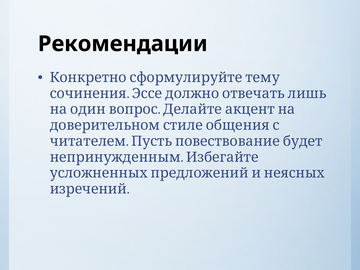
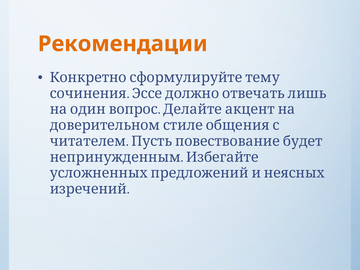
Рекомендации colour: black -> orange
